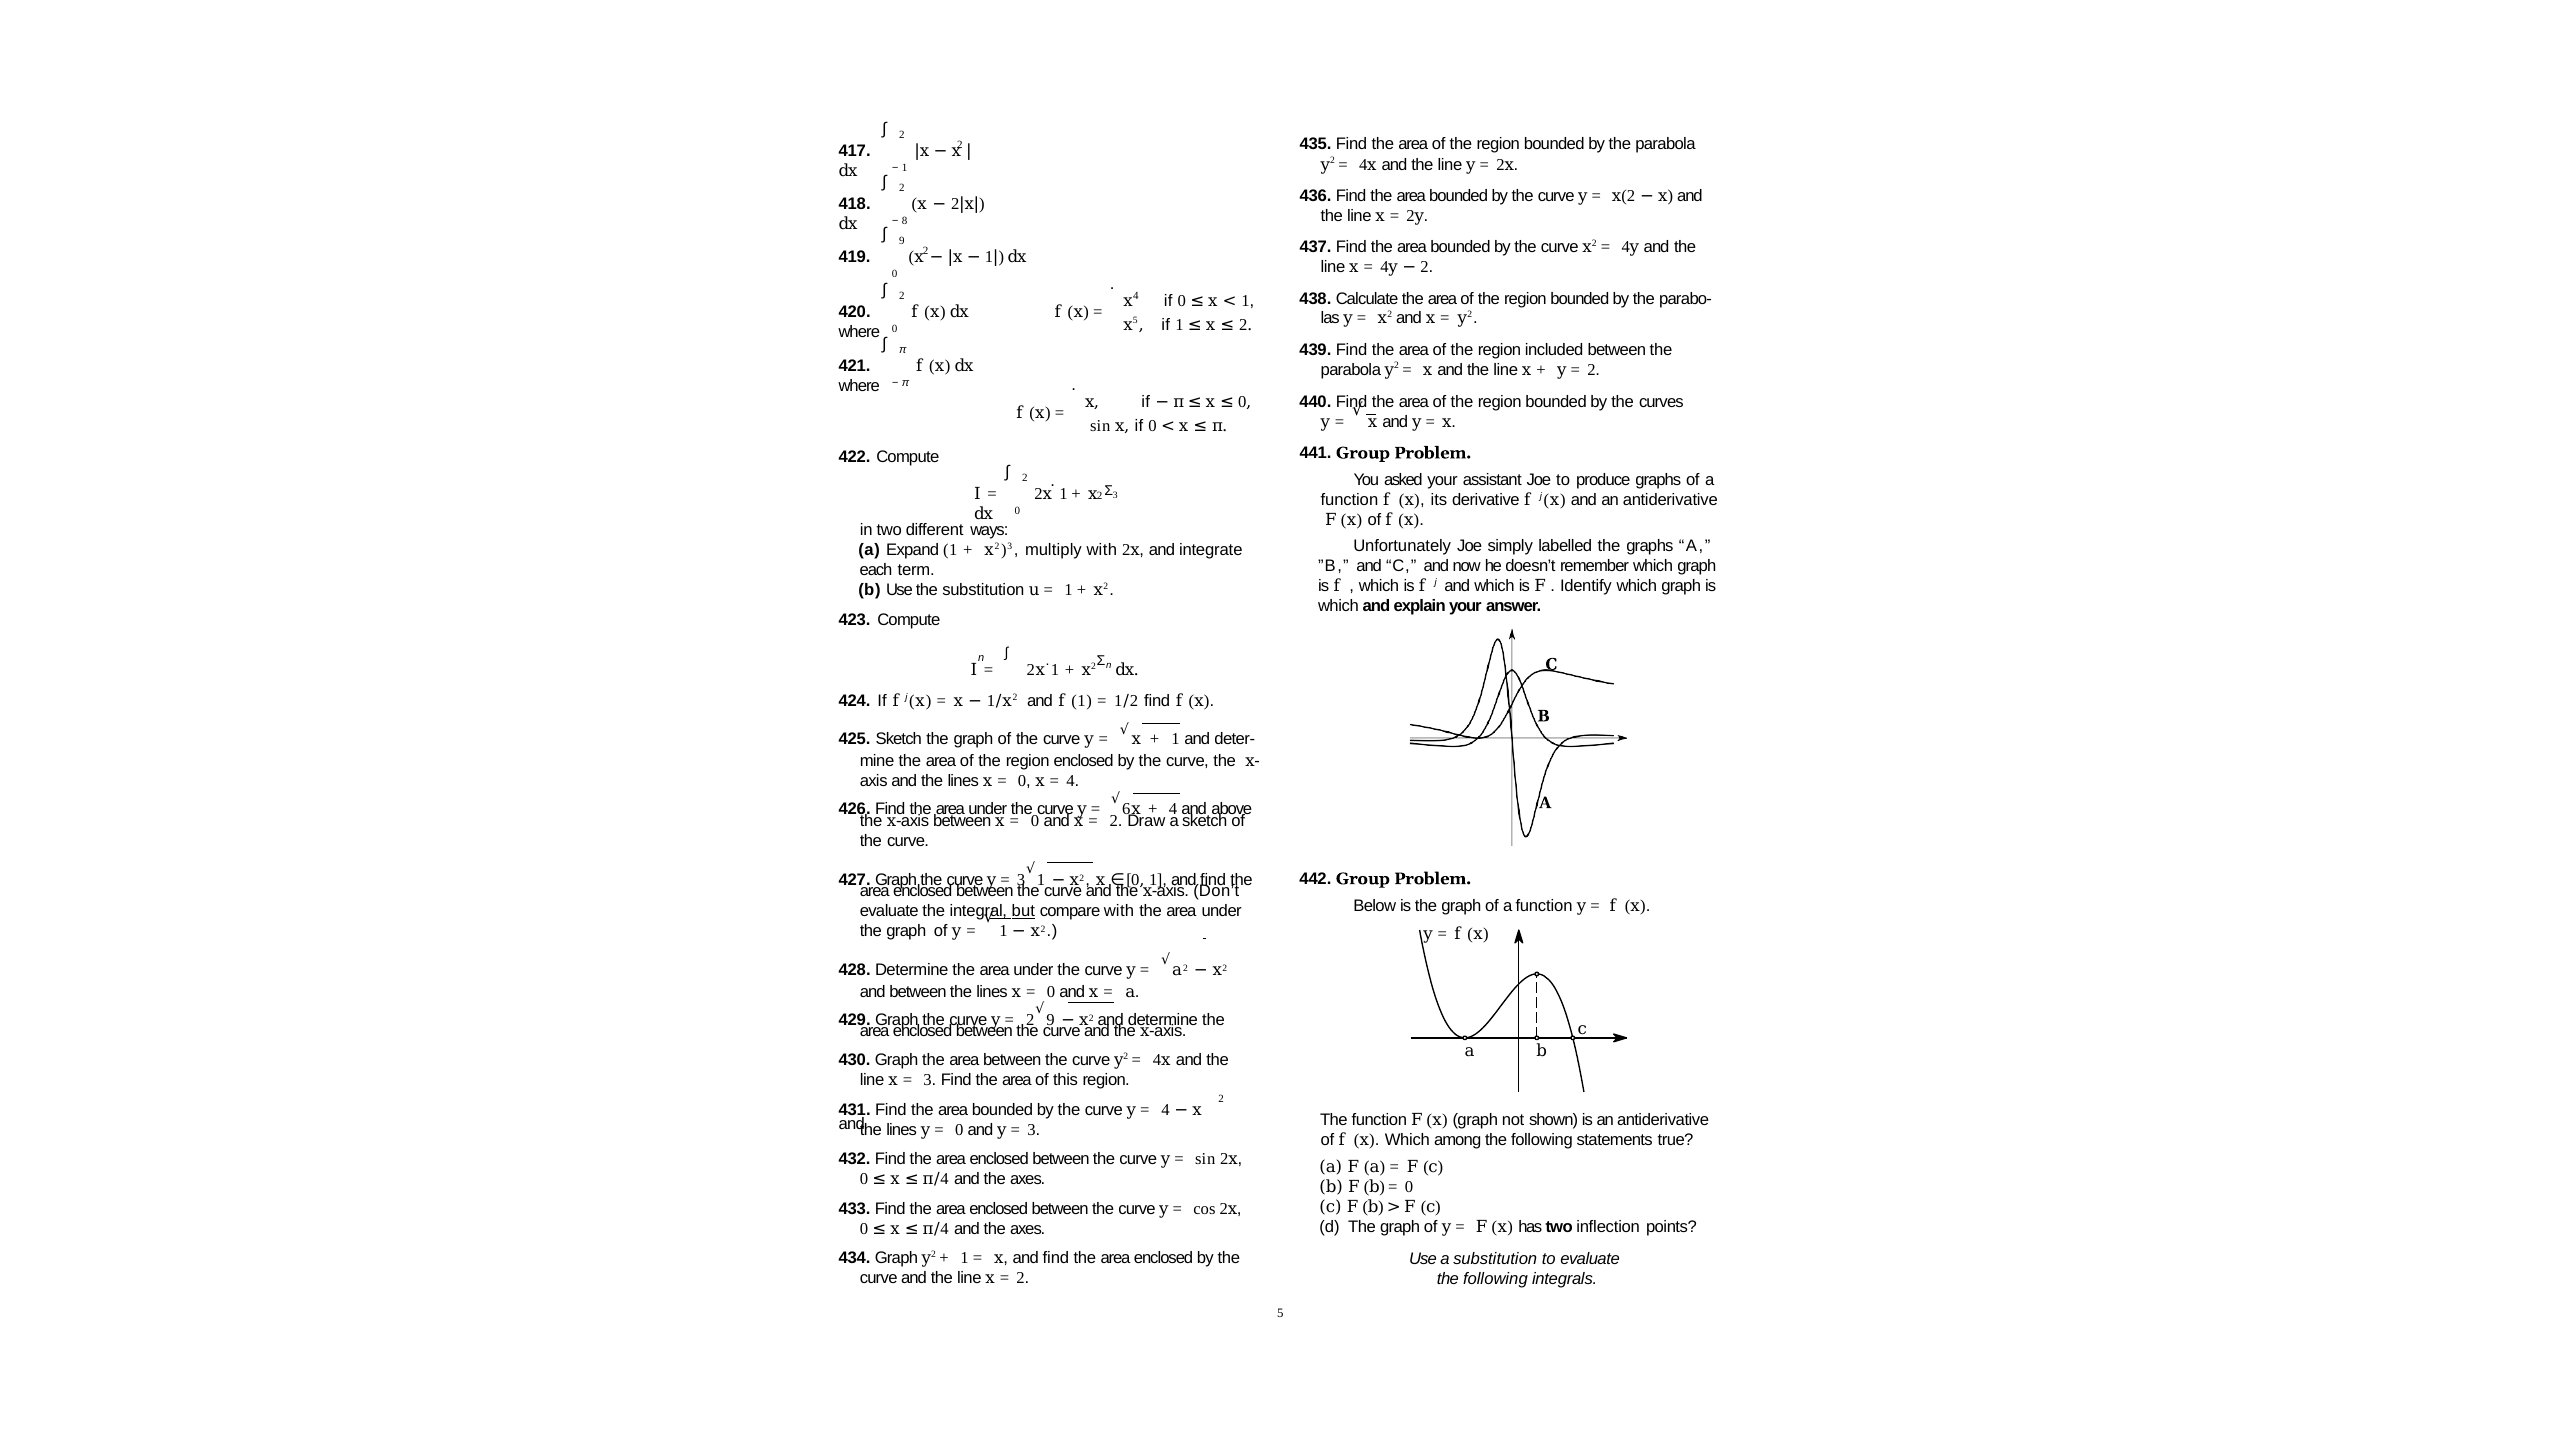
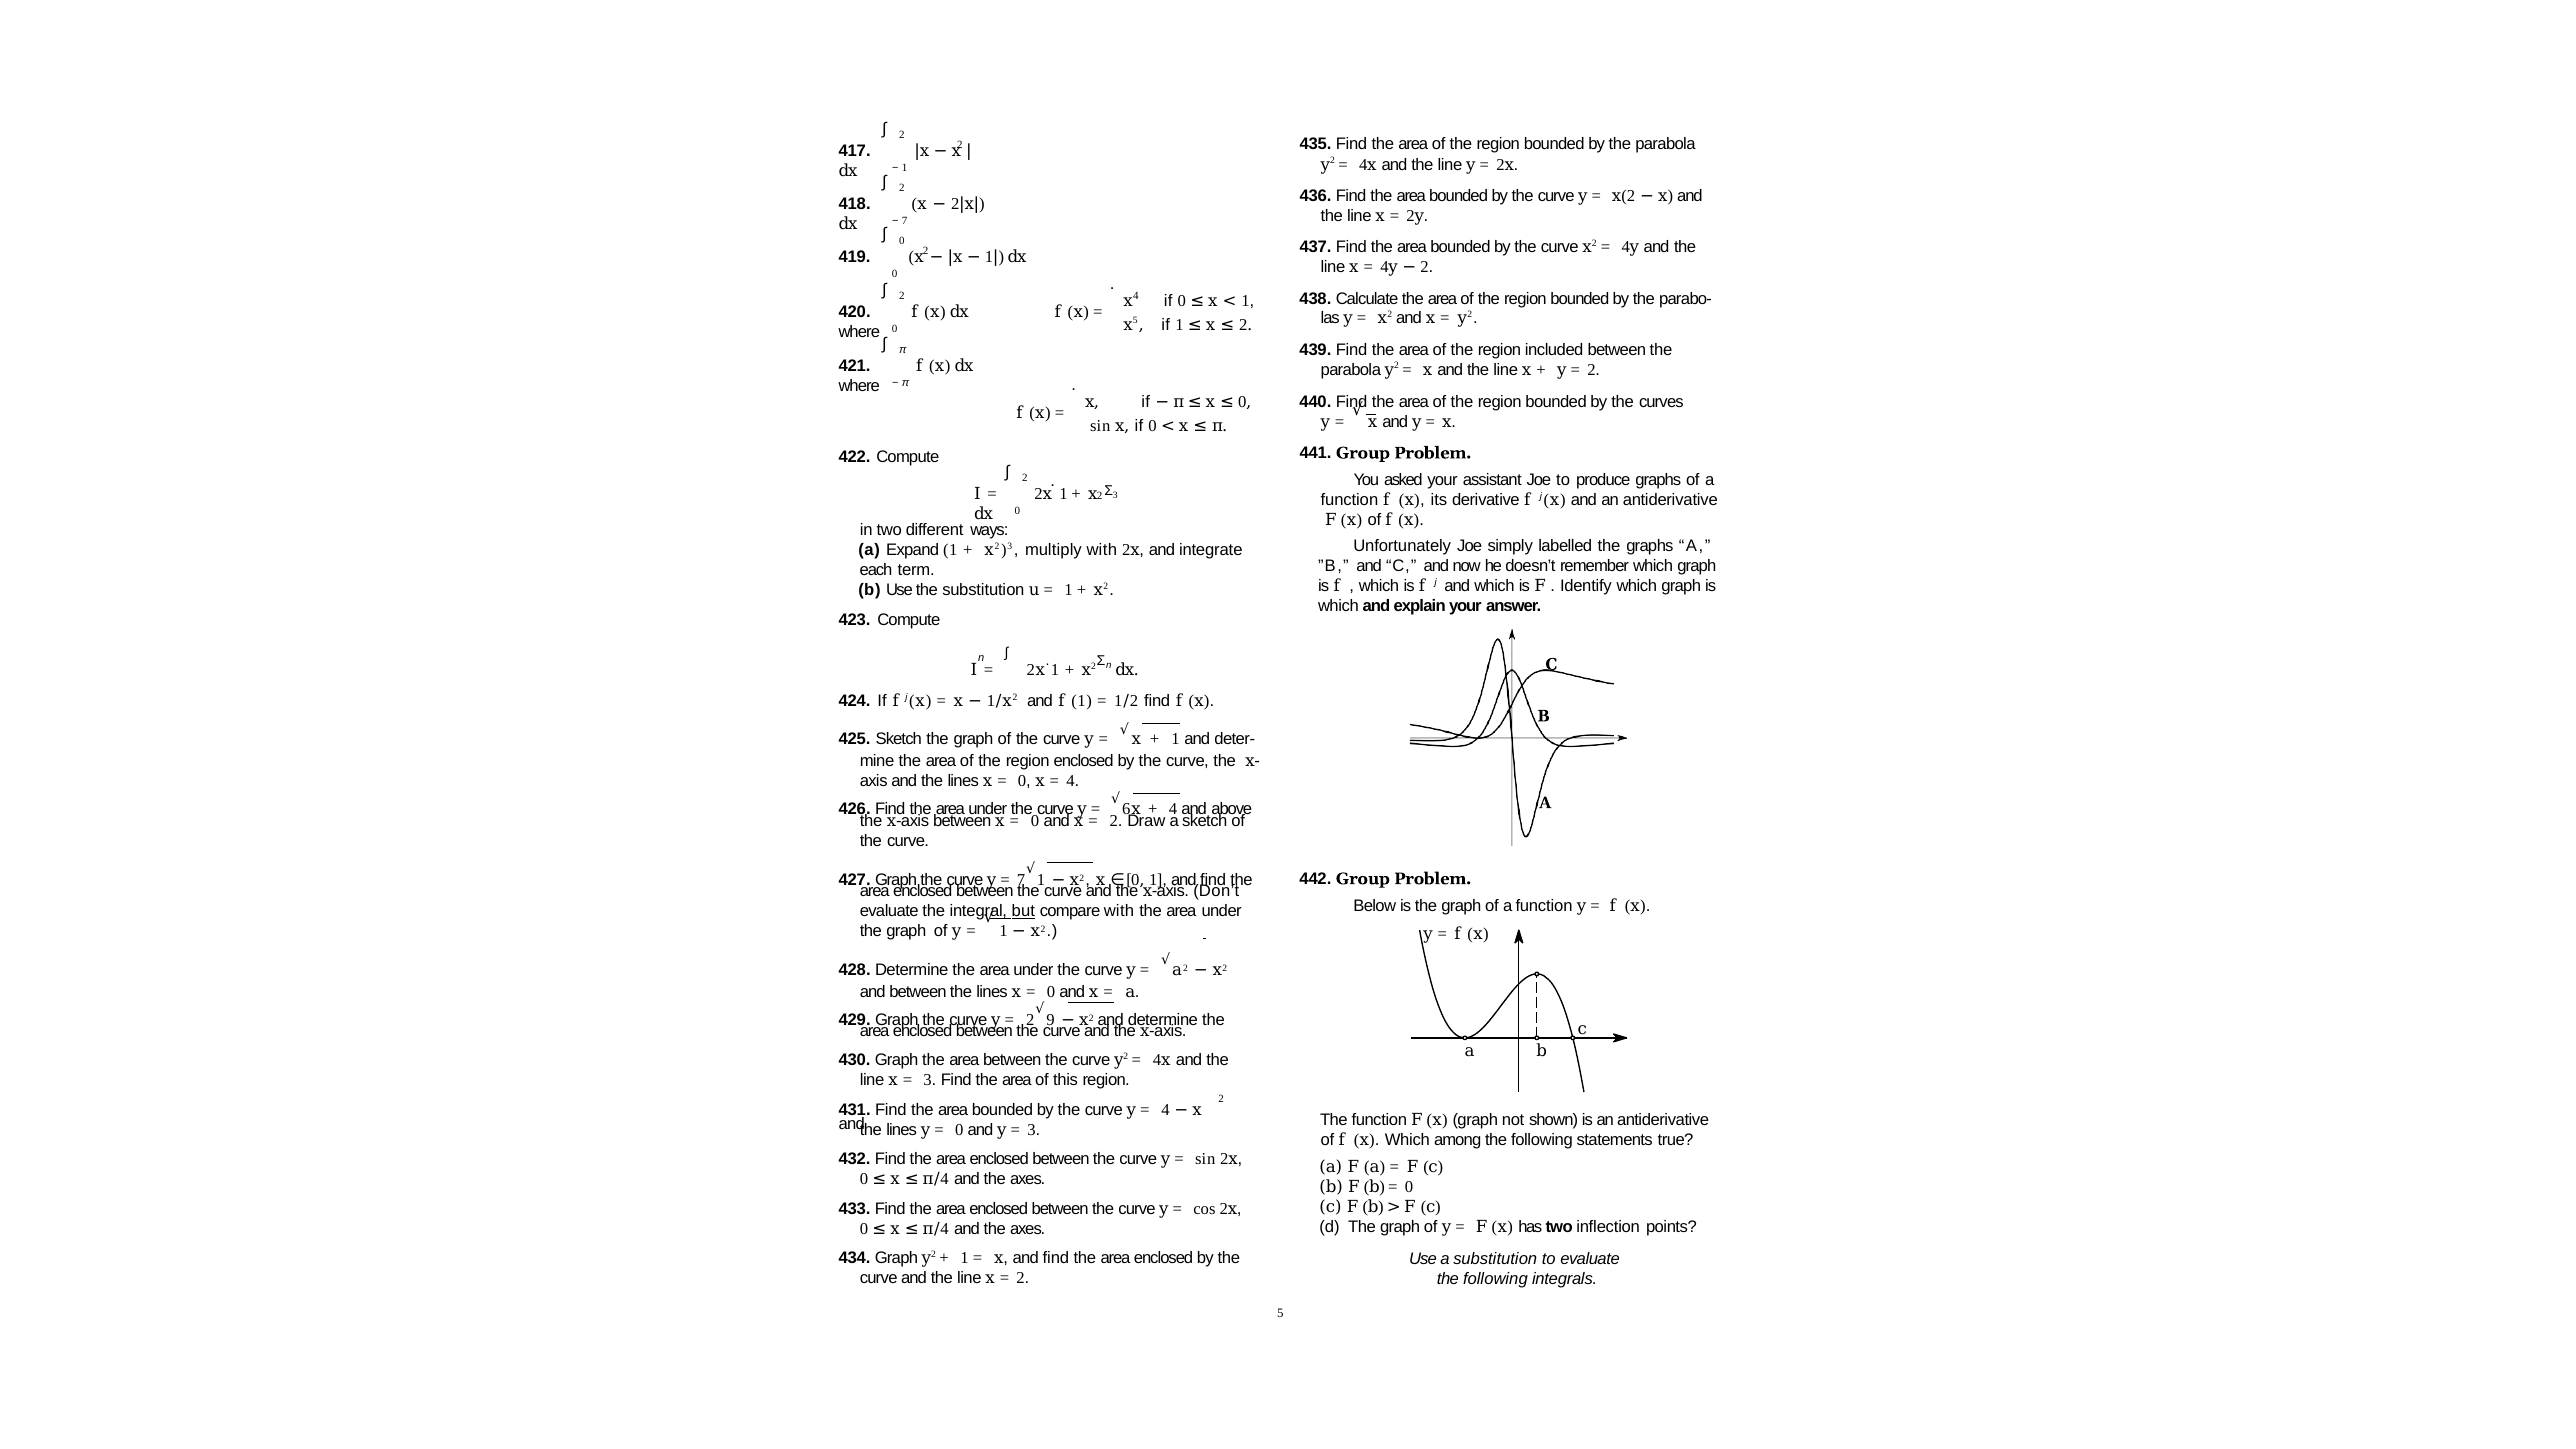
8 at (905, 221): 8 -> 7
9 at (902, 241): 9 -> 0
3 at (1021, 880): 3 -> 7
